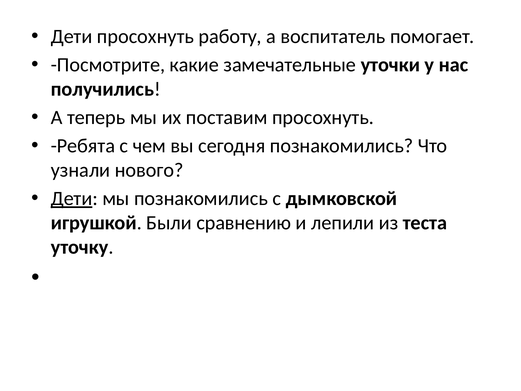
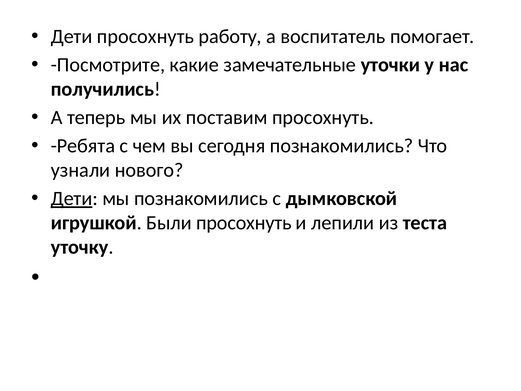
Были сравнению: сравнению -> просохнуть
